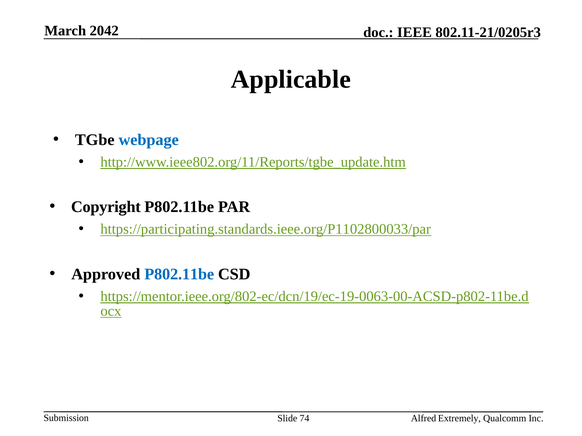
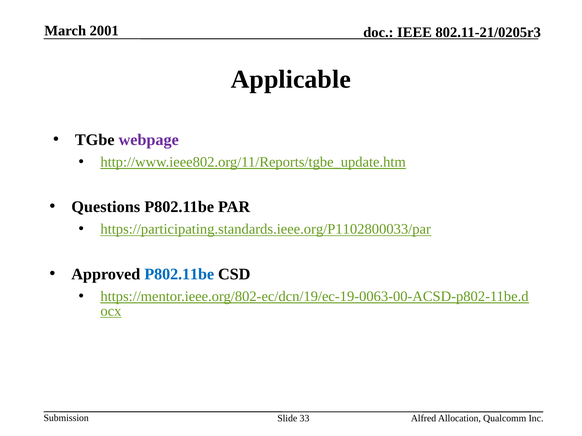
2042: 2042 -> 2001
webpage colour: blue -> purple
Copyright: Copyright -> Questions
74: 74 -> 33
Extremely: Extremely -> Allocation
